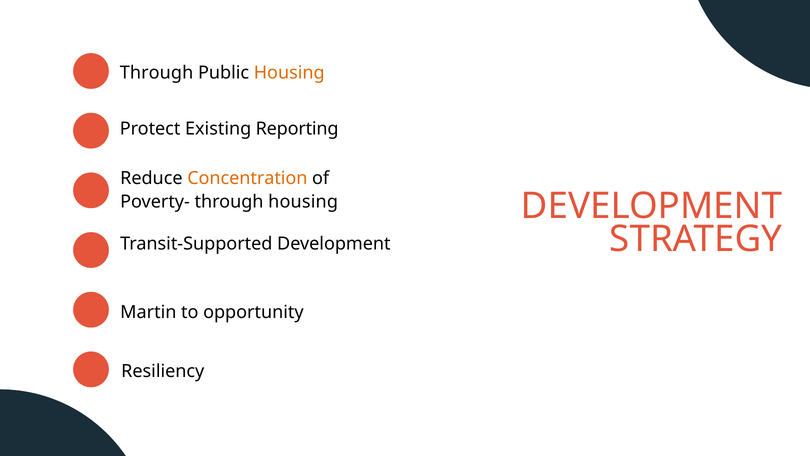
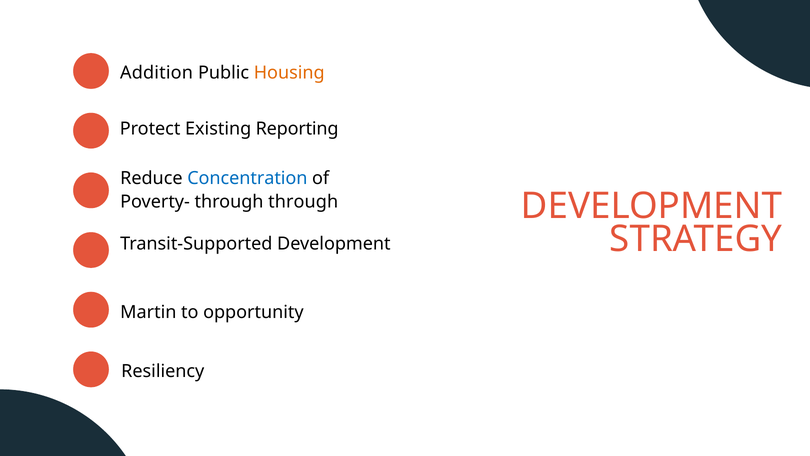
Through at (157, 73): Through -> Addition
Concentration colour: orange -> blue
through housing: housing -> through
